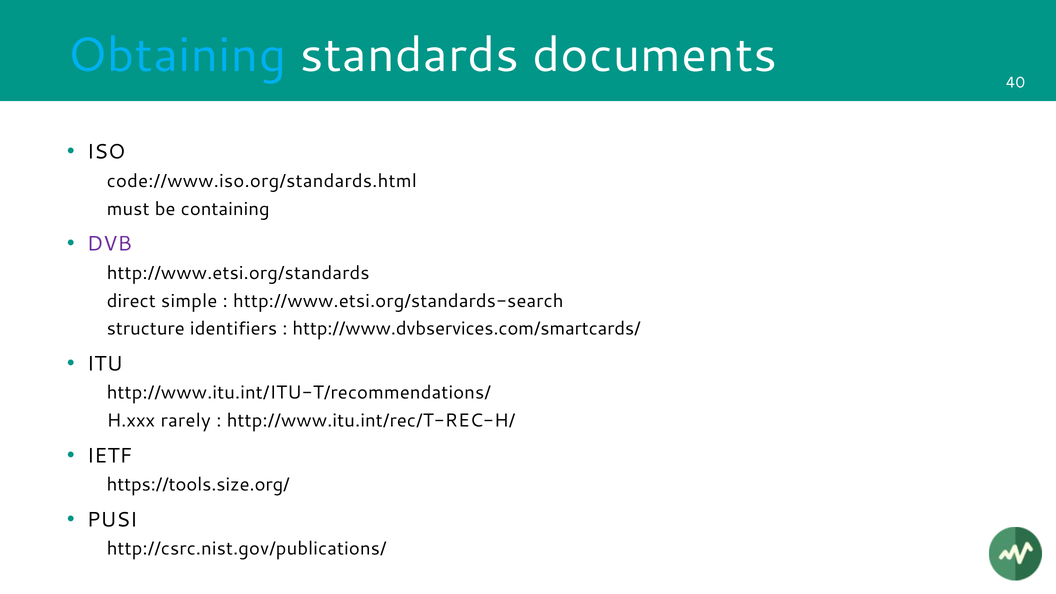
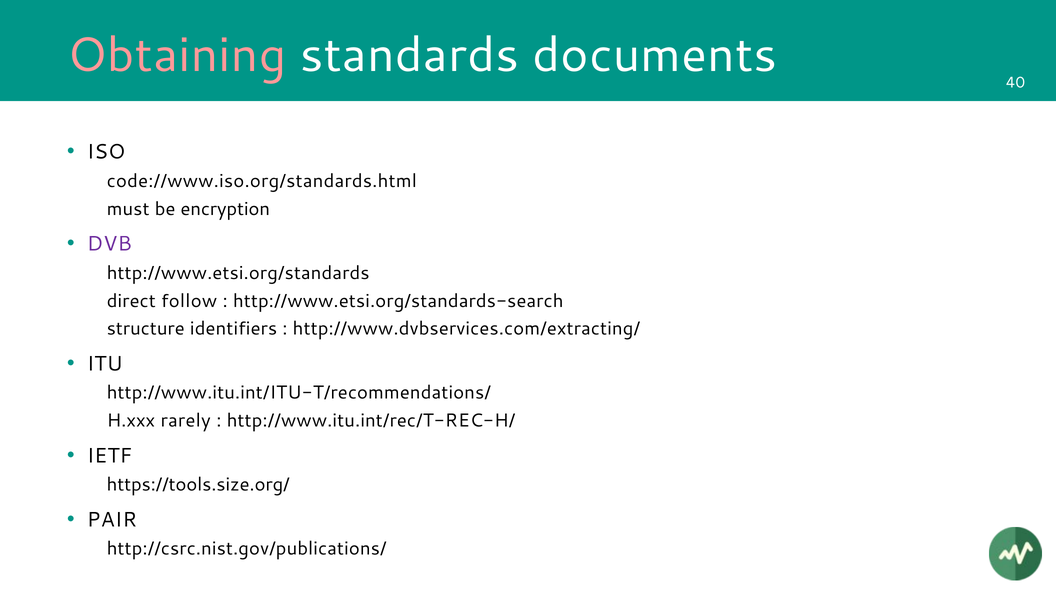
Obtaining colour: light blue -> pink
containing: containing -> encryption
simple: simple -> follow
http://www.dvbservices.com/smartcards/: http://www.dvbservices.com/smartcards/ -> http://www.dvbservices.com/extracting/
PUSI: PUSI -> PAIR
